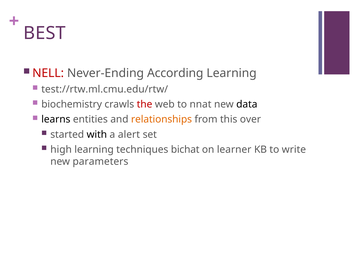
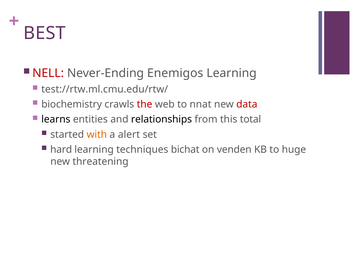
According: According -> Enemigos
data colour: black -> red
relationships colour: orange -> black
over: over -> total
with colour: black -> orange
high: high -> hard
learner: learner -> venden
write: write -> huge
parameters: parameters -> threatening
